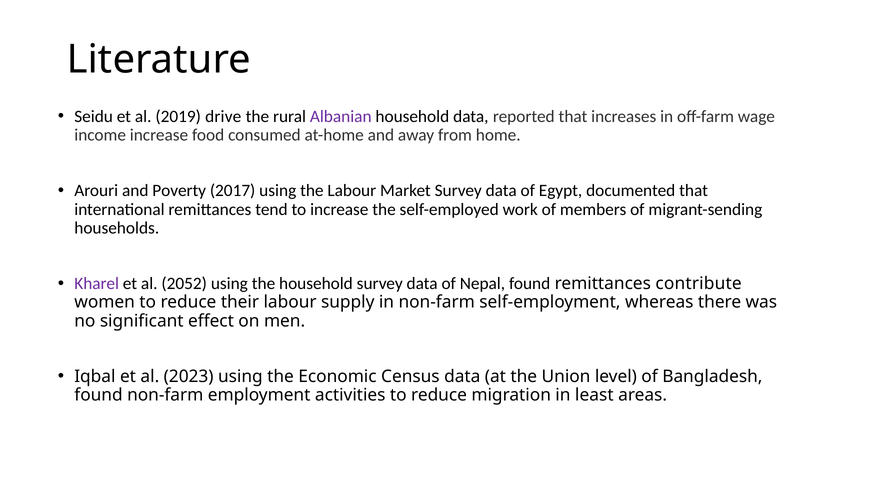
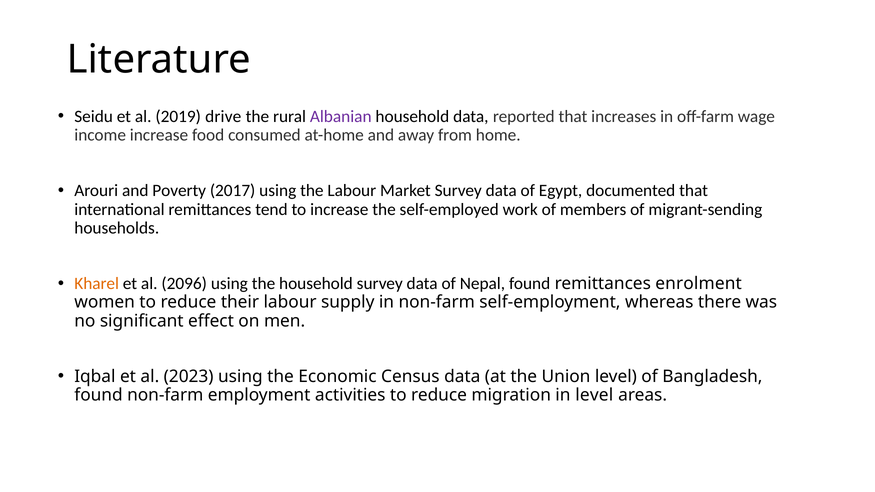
Kharel colour: purple -> orange
2052: 2052 -> 2096
contribute: contribute -> enrolment
in least: least -> level
